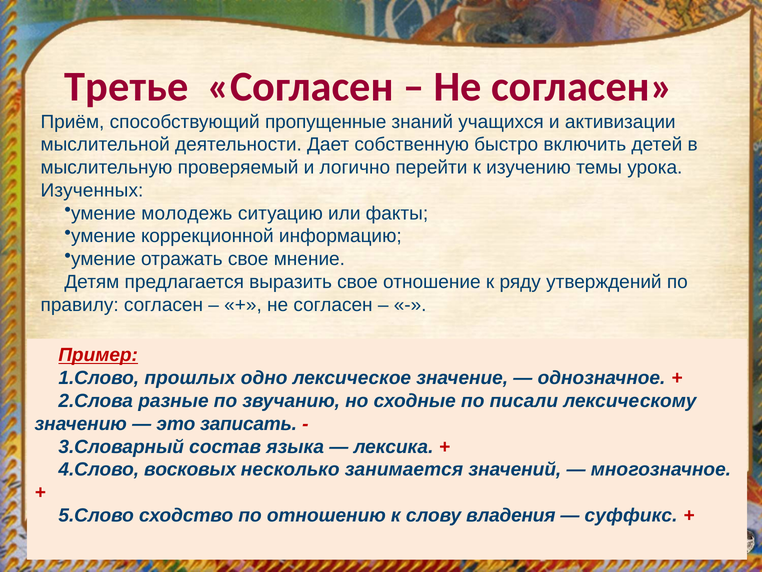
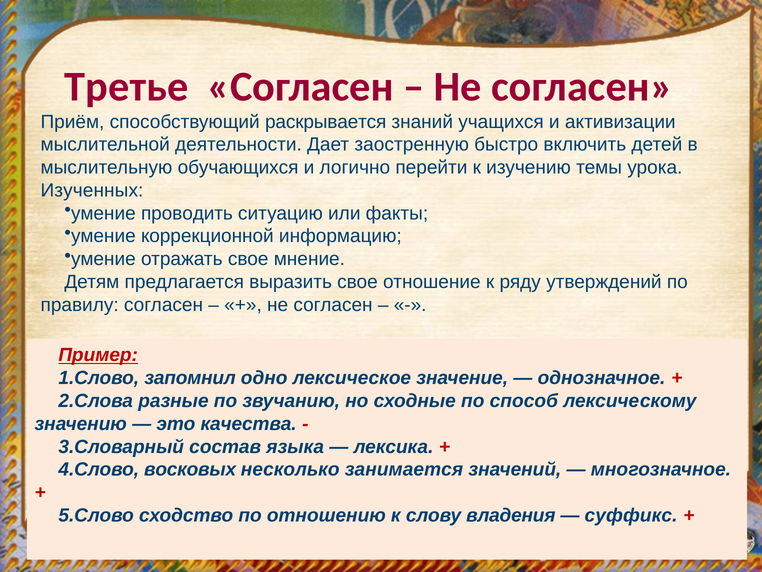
пропущенные: пропущенные -> раскрывается
собственную: собственную -> заостренную
проверяемый: проверяемый -> обучающихся
молодежь: молодежь -> проводить
прошлых: прошлых -> запомнил
писали: писали -> способ
записать: записать -> качества
